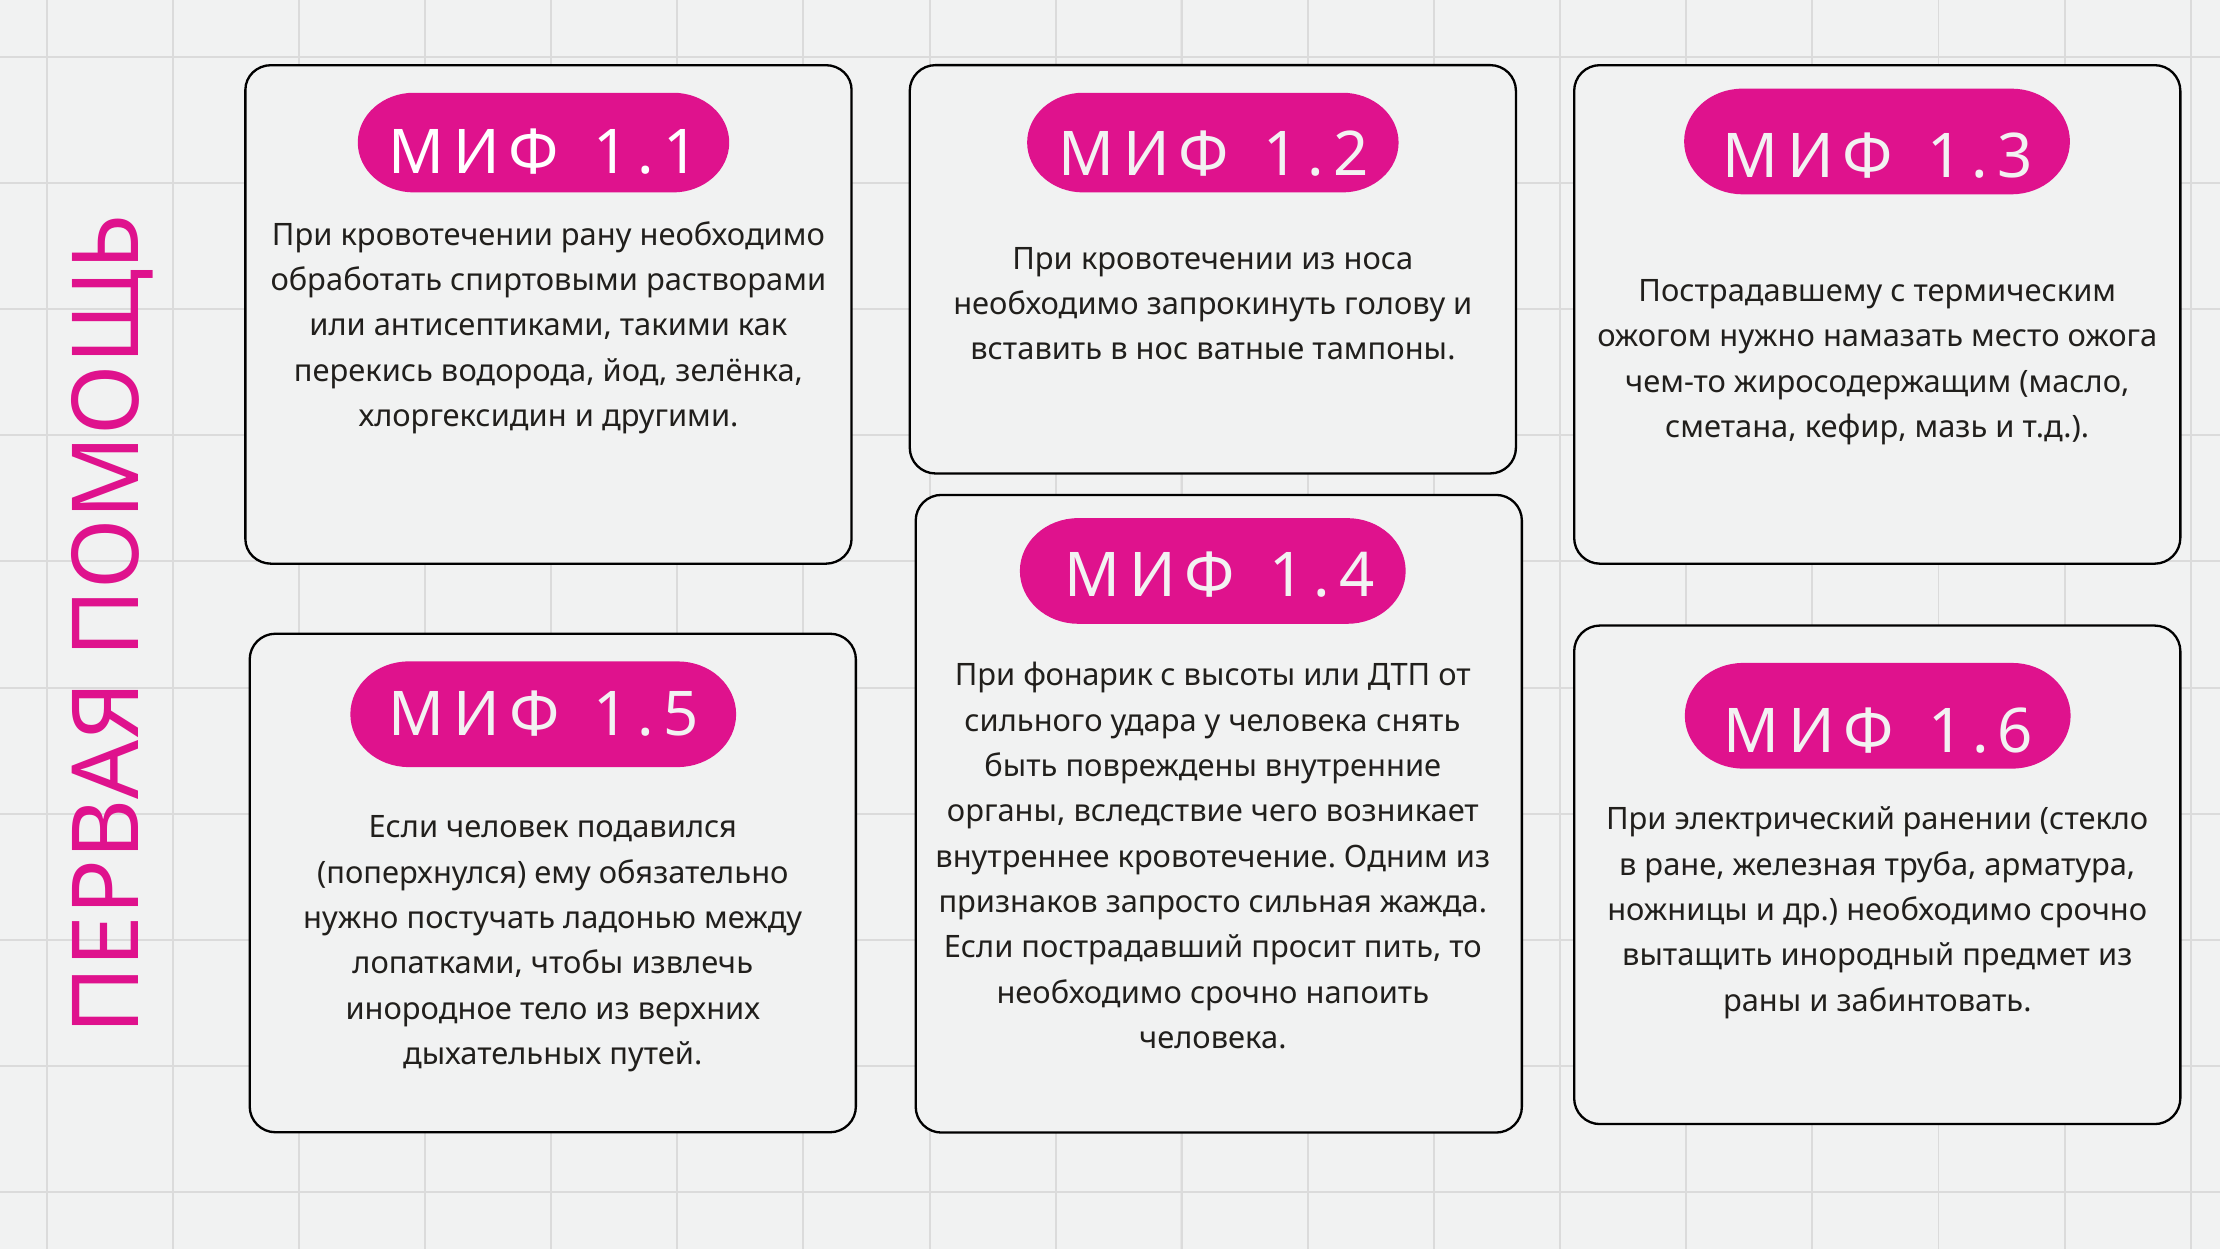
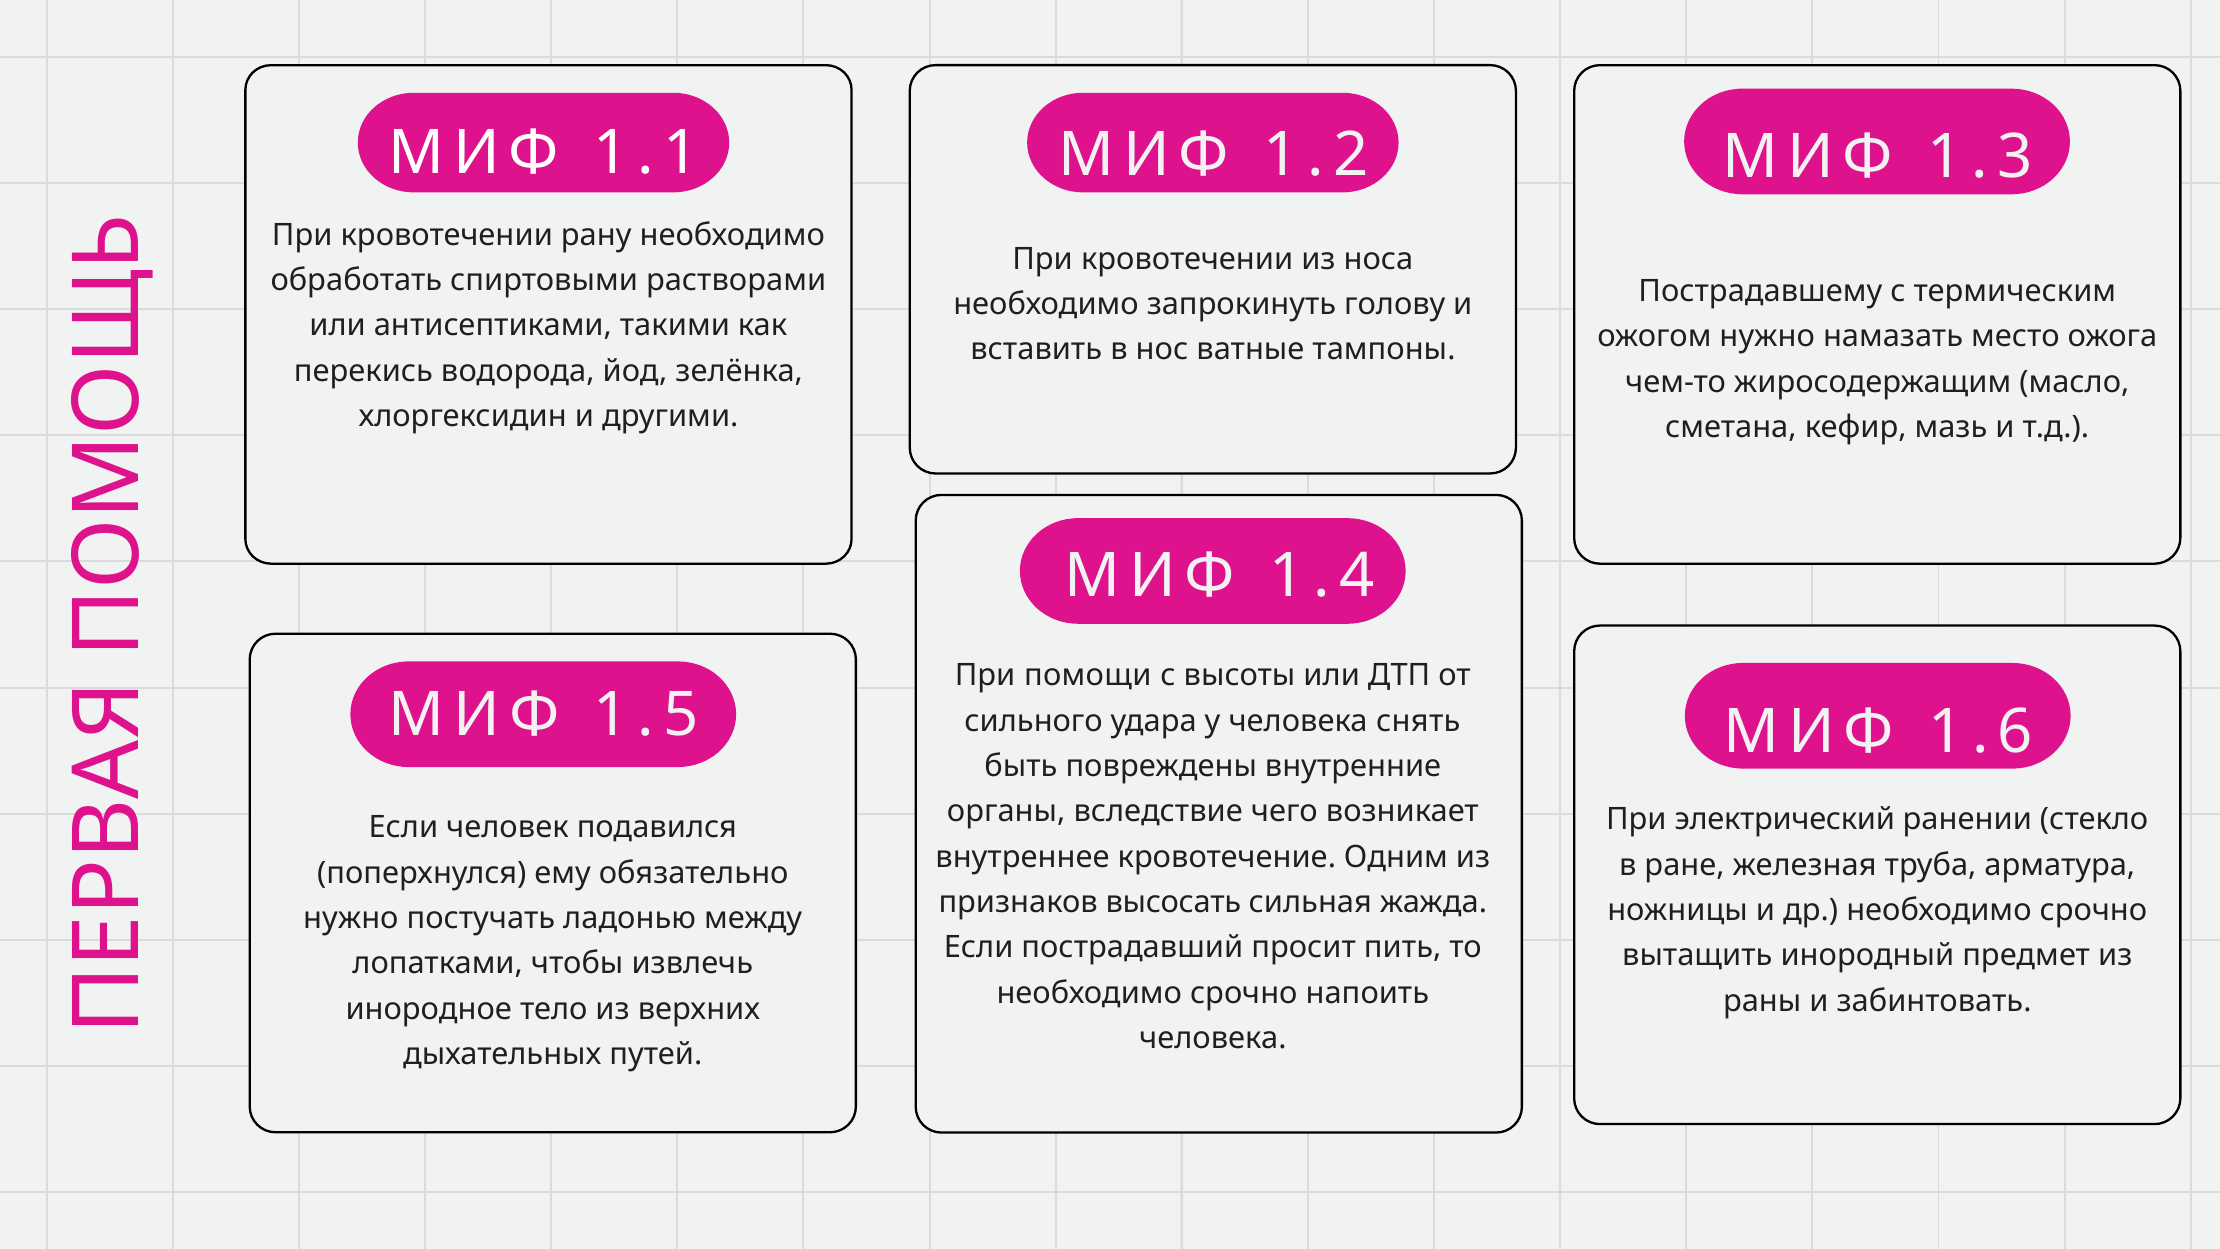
фонарик: фонарик -> помощи
запросто: запросто -> высосать
